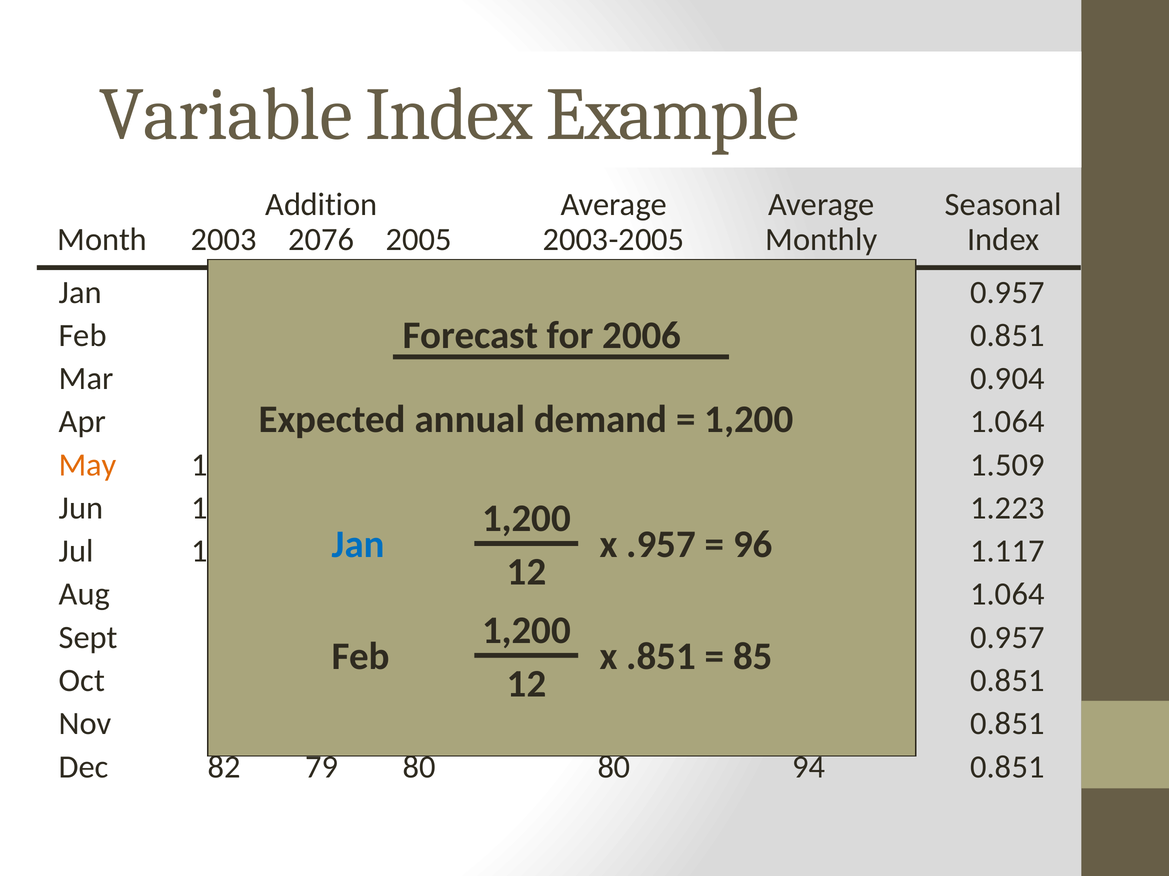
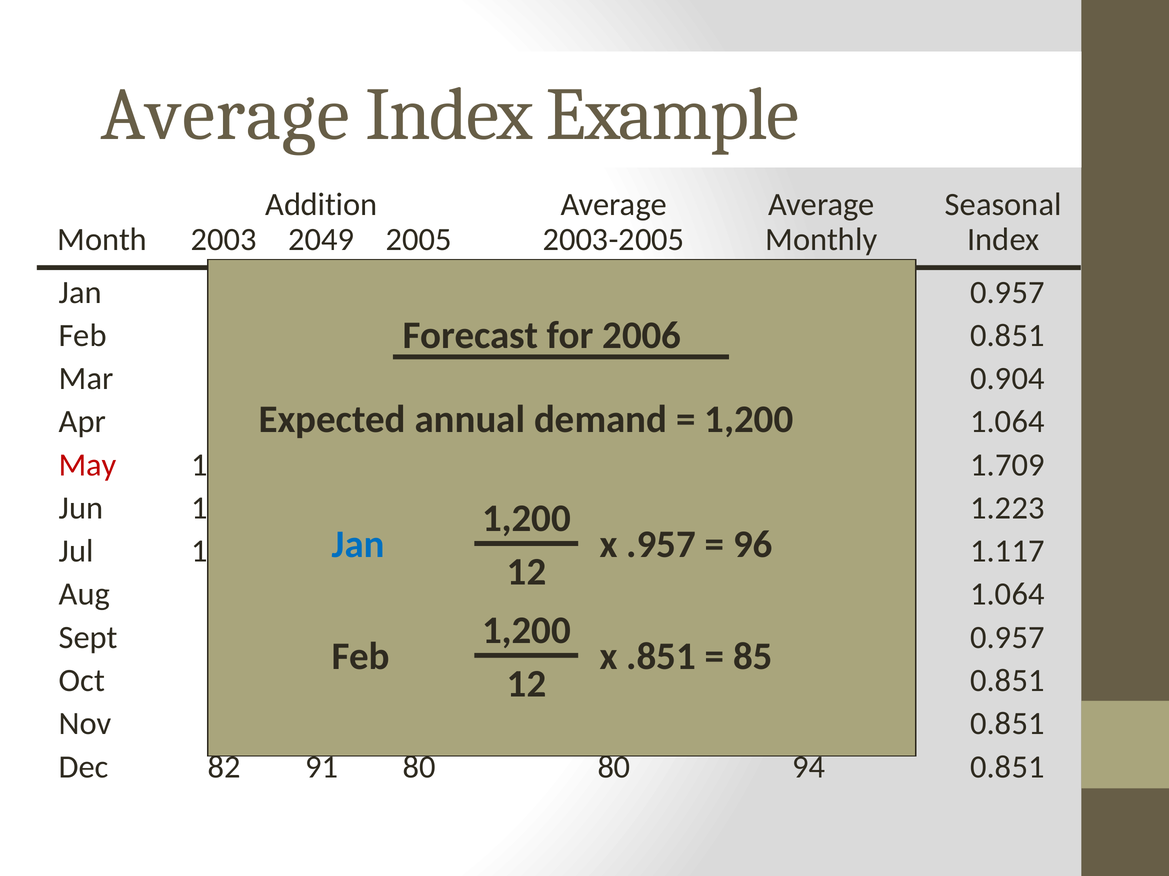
Variable at (226, 115): Variable -> Average
2076: 2076 -> 2049
May colour: orange -> red
1.509: 1.509 -> 1.709
79: 79 -> 91
